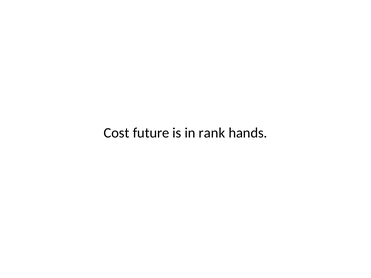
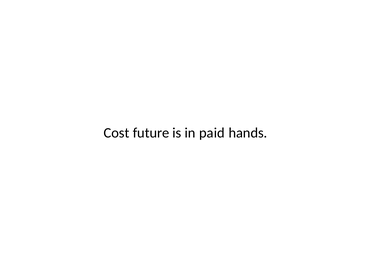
rank: rank -> paid
